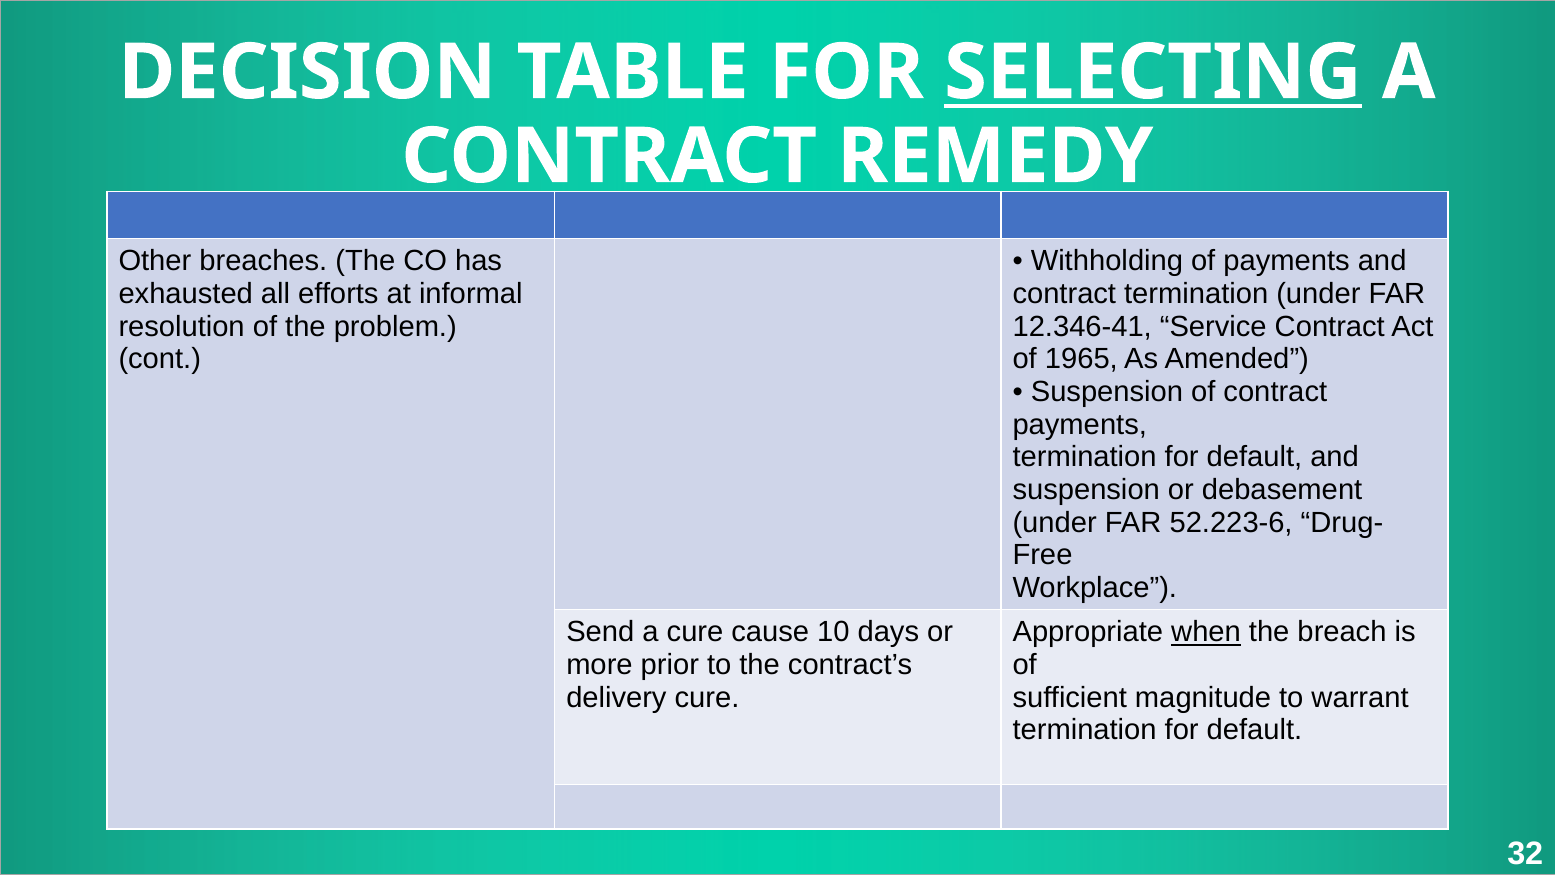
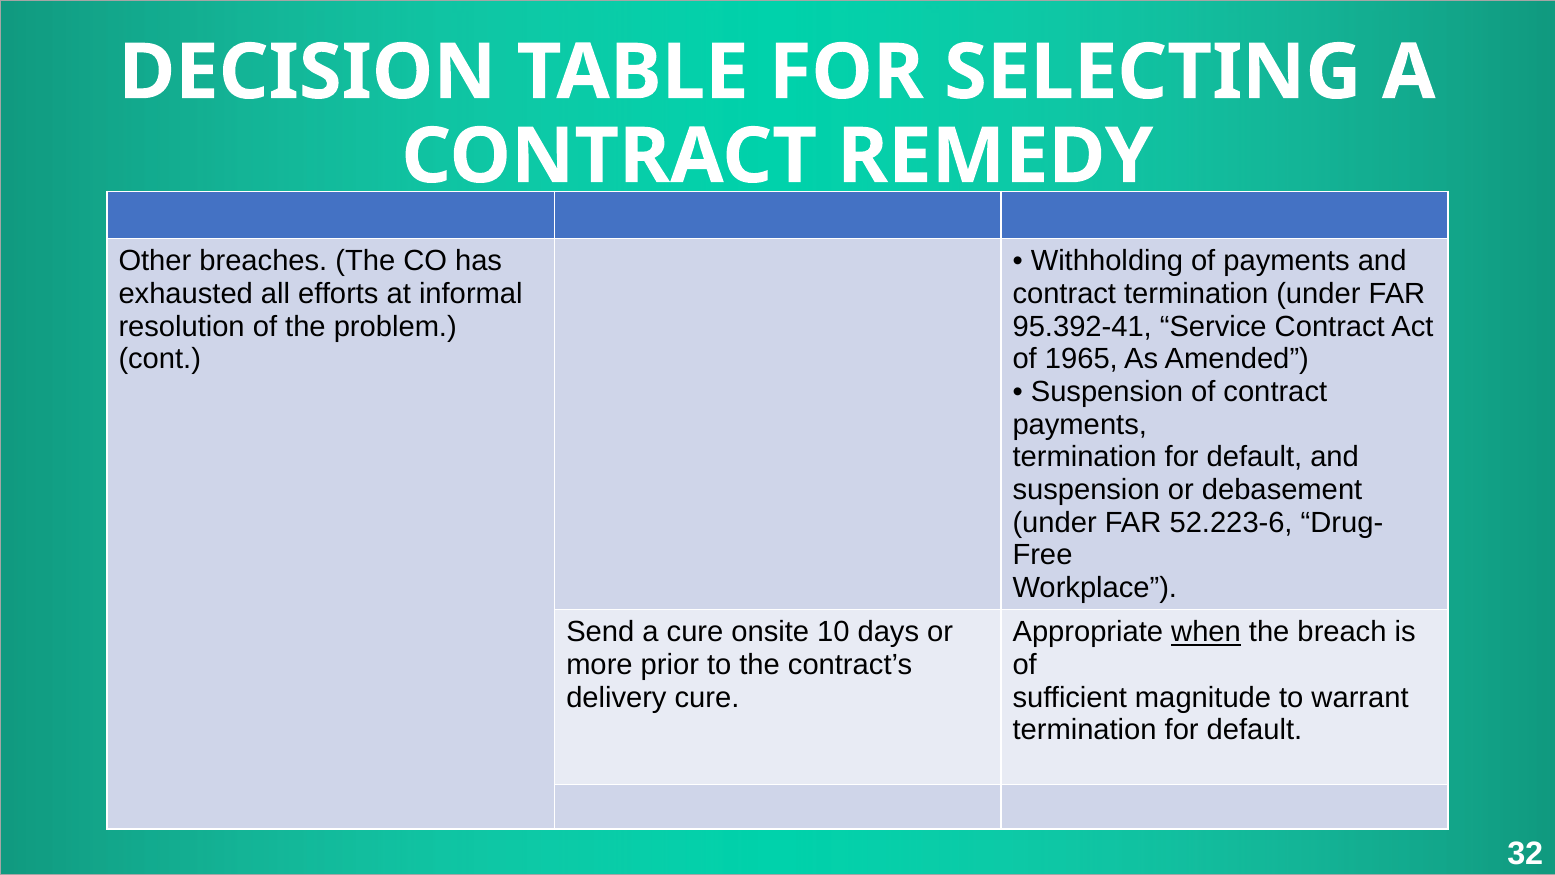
SELECTING underline: present -> none
12.346-41: 12.346-41 -> 95.392-41
cause: cause -> onsite
